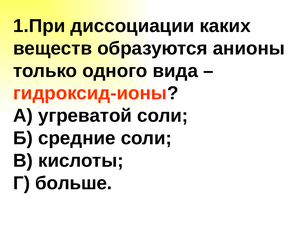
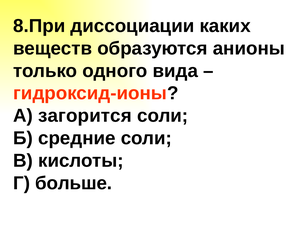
1.При: 1.При -> 8.При
угреватой: угреватой -> загорится
